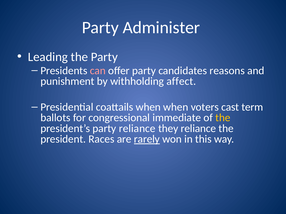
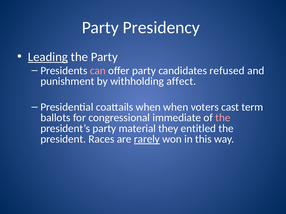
Administer: Administer -> Presidency
Leading underline: none -> present
reasons: reasons -> refused
the at (223, 118) colour: yellow -> pink
party reliance: reliance -> material
they reliance: reliance -> entitled
